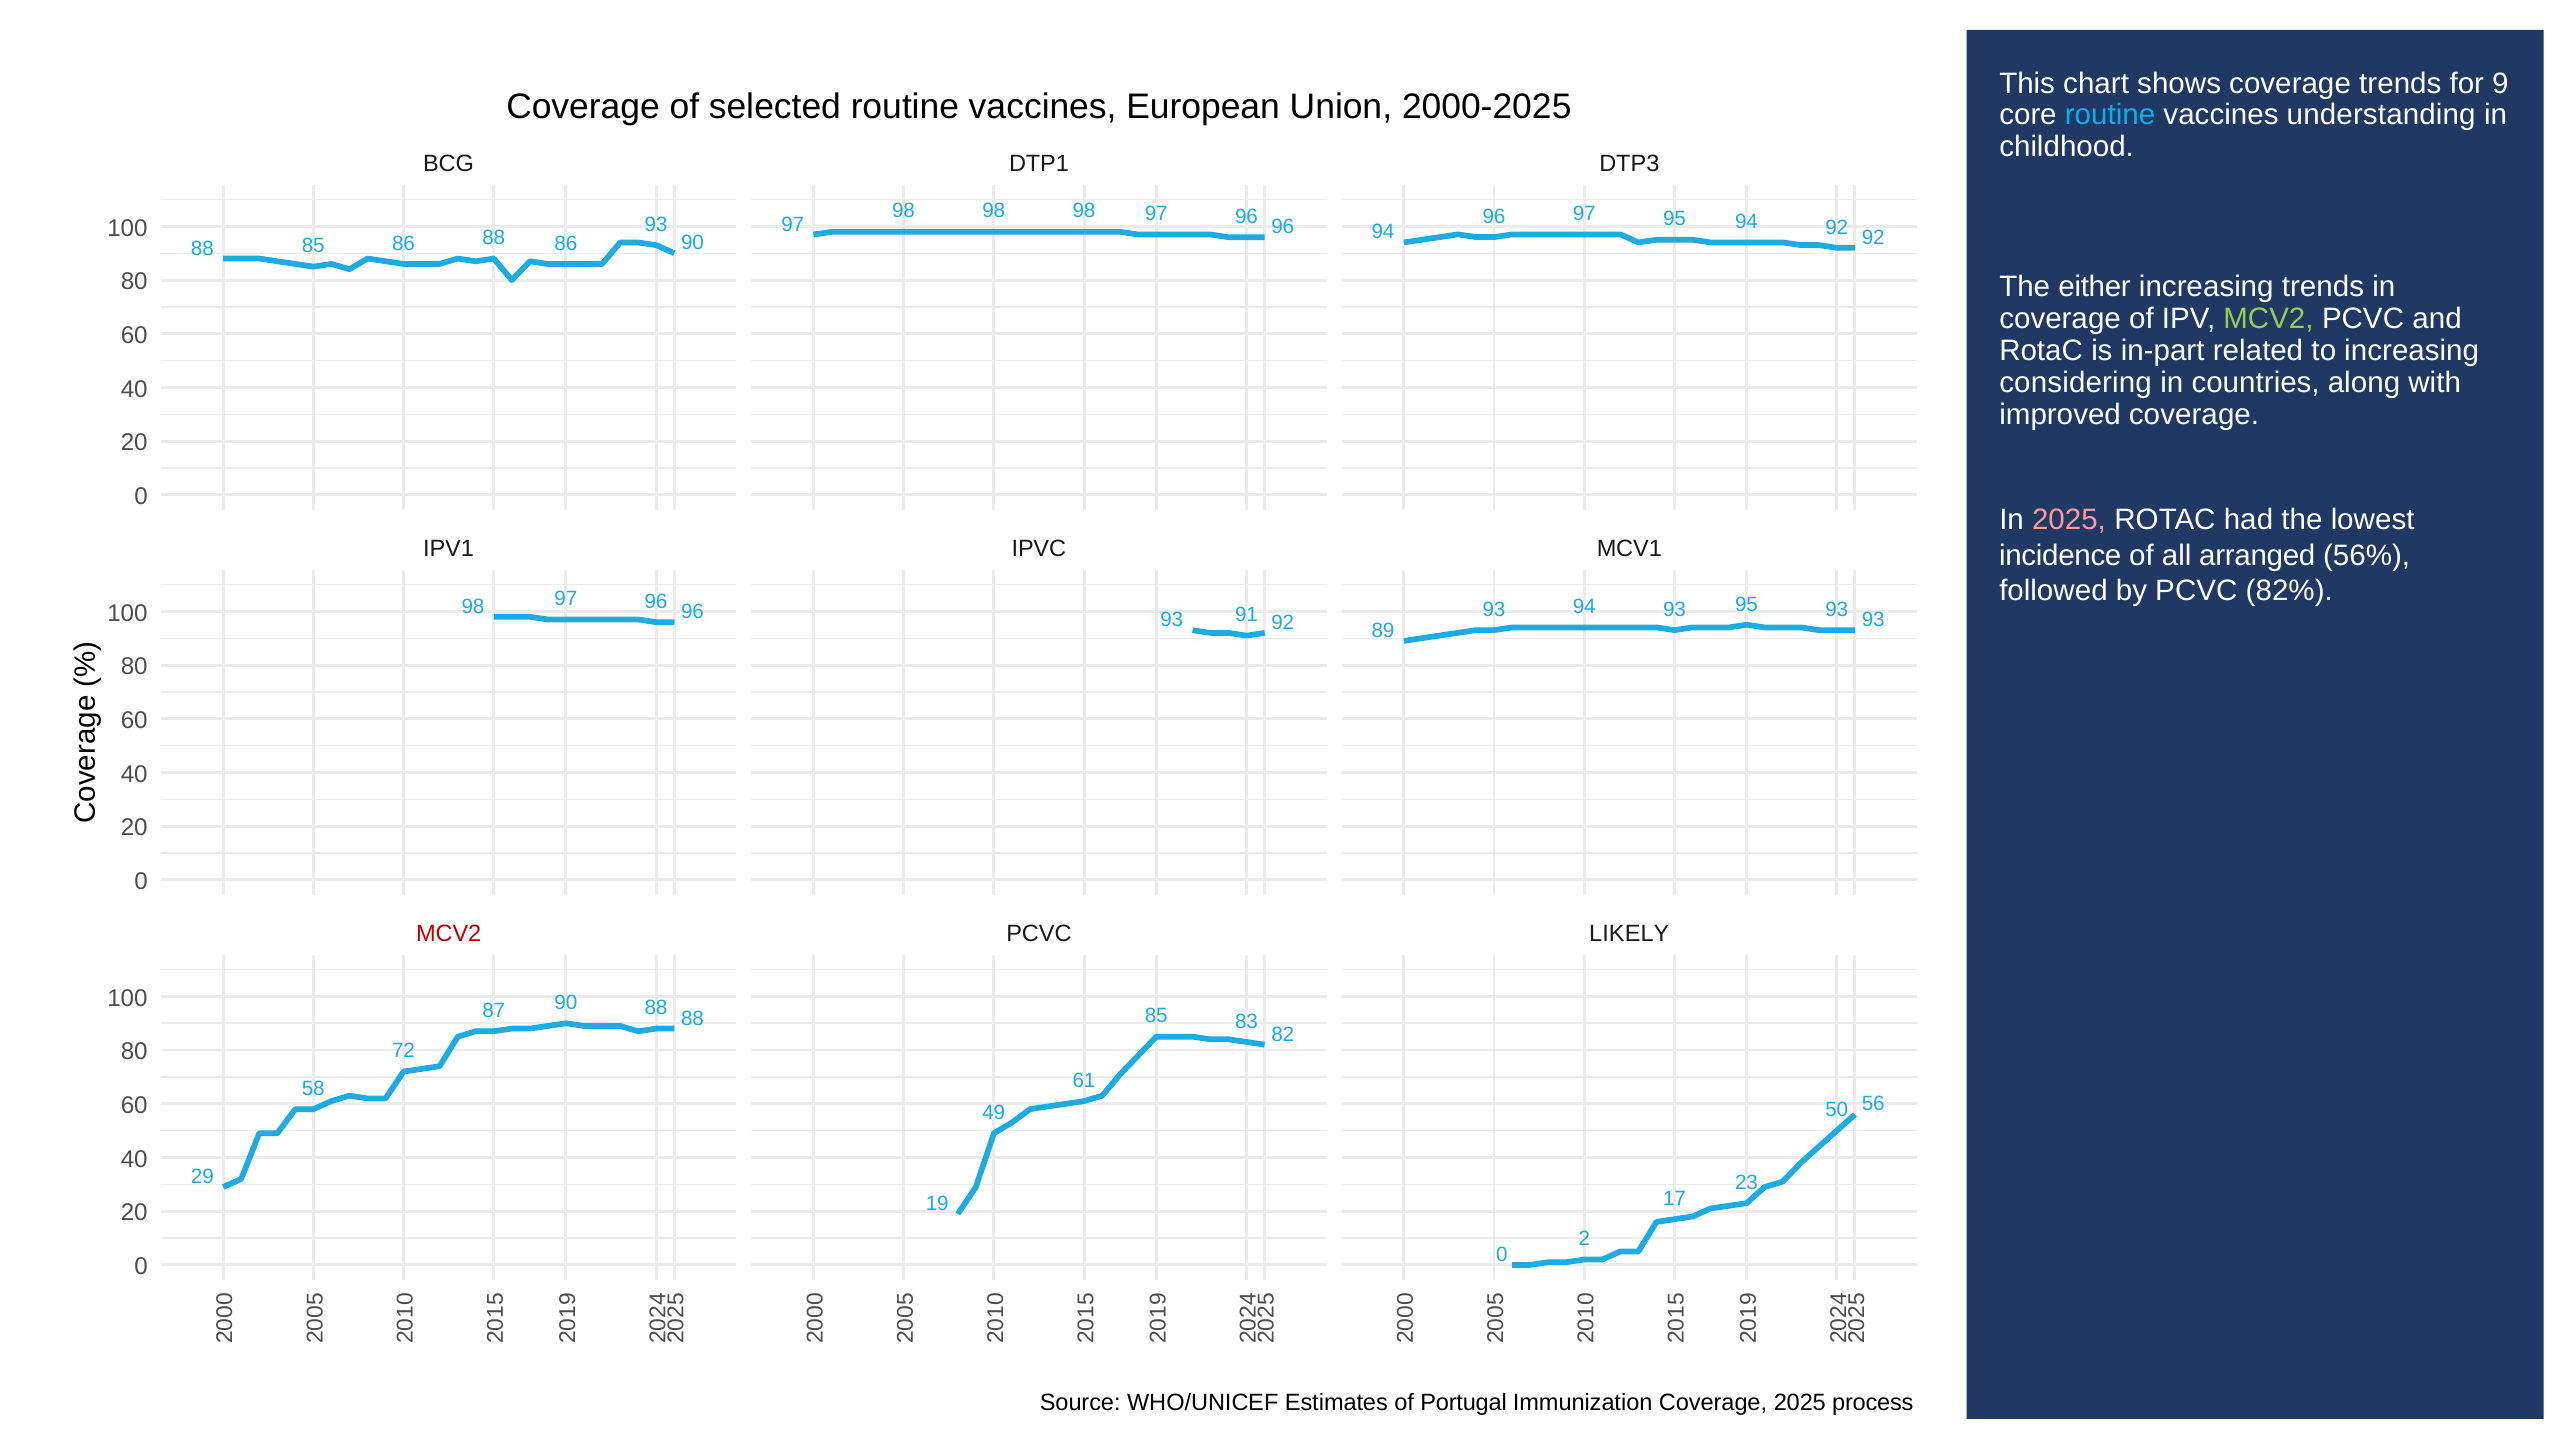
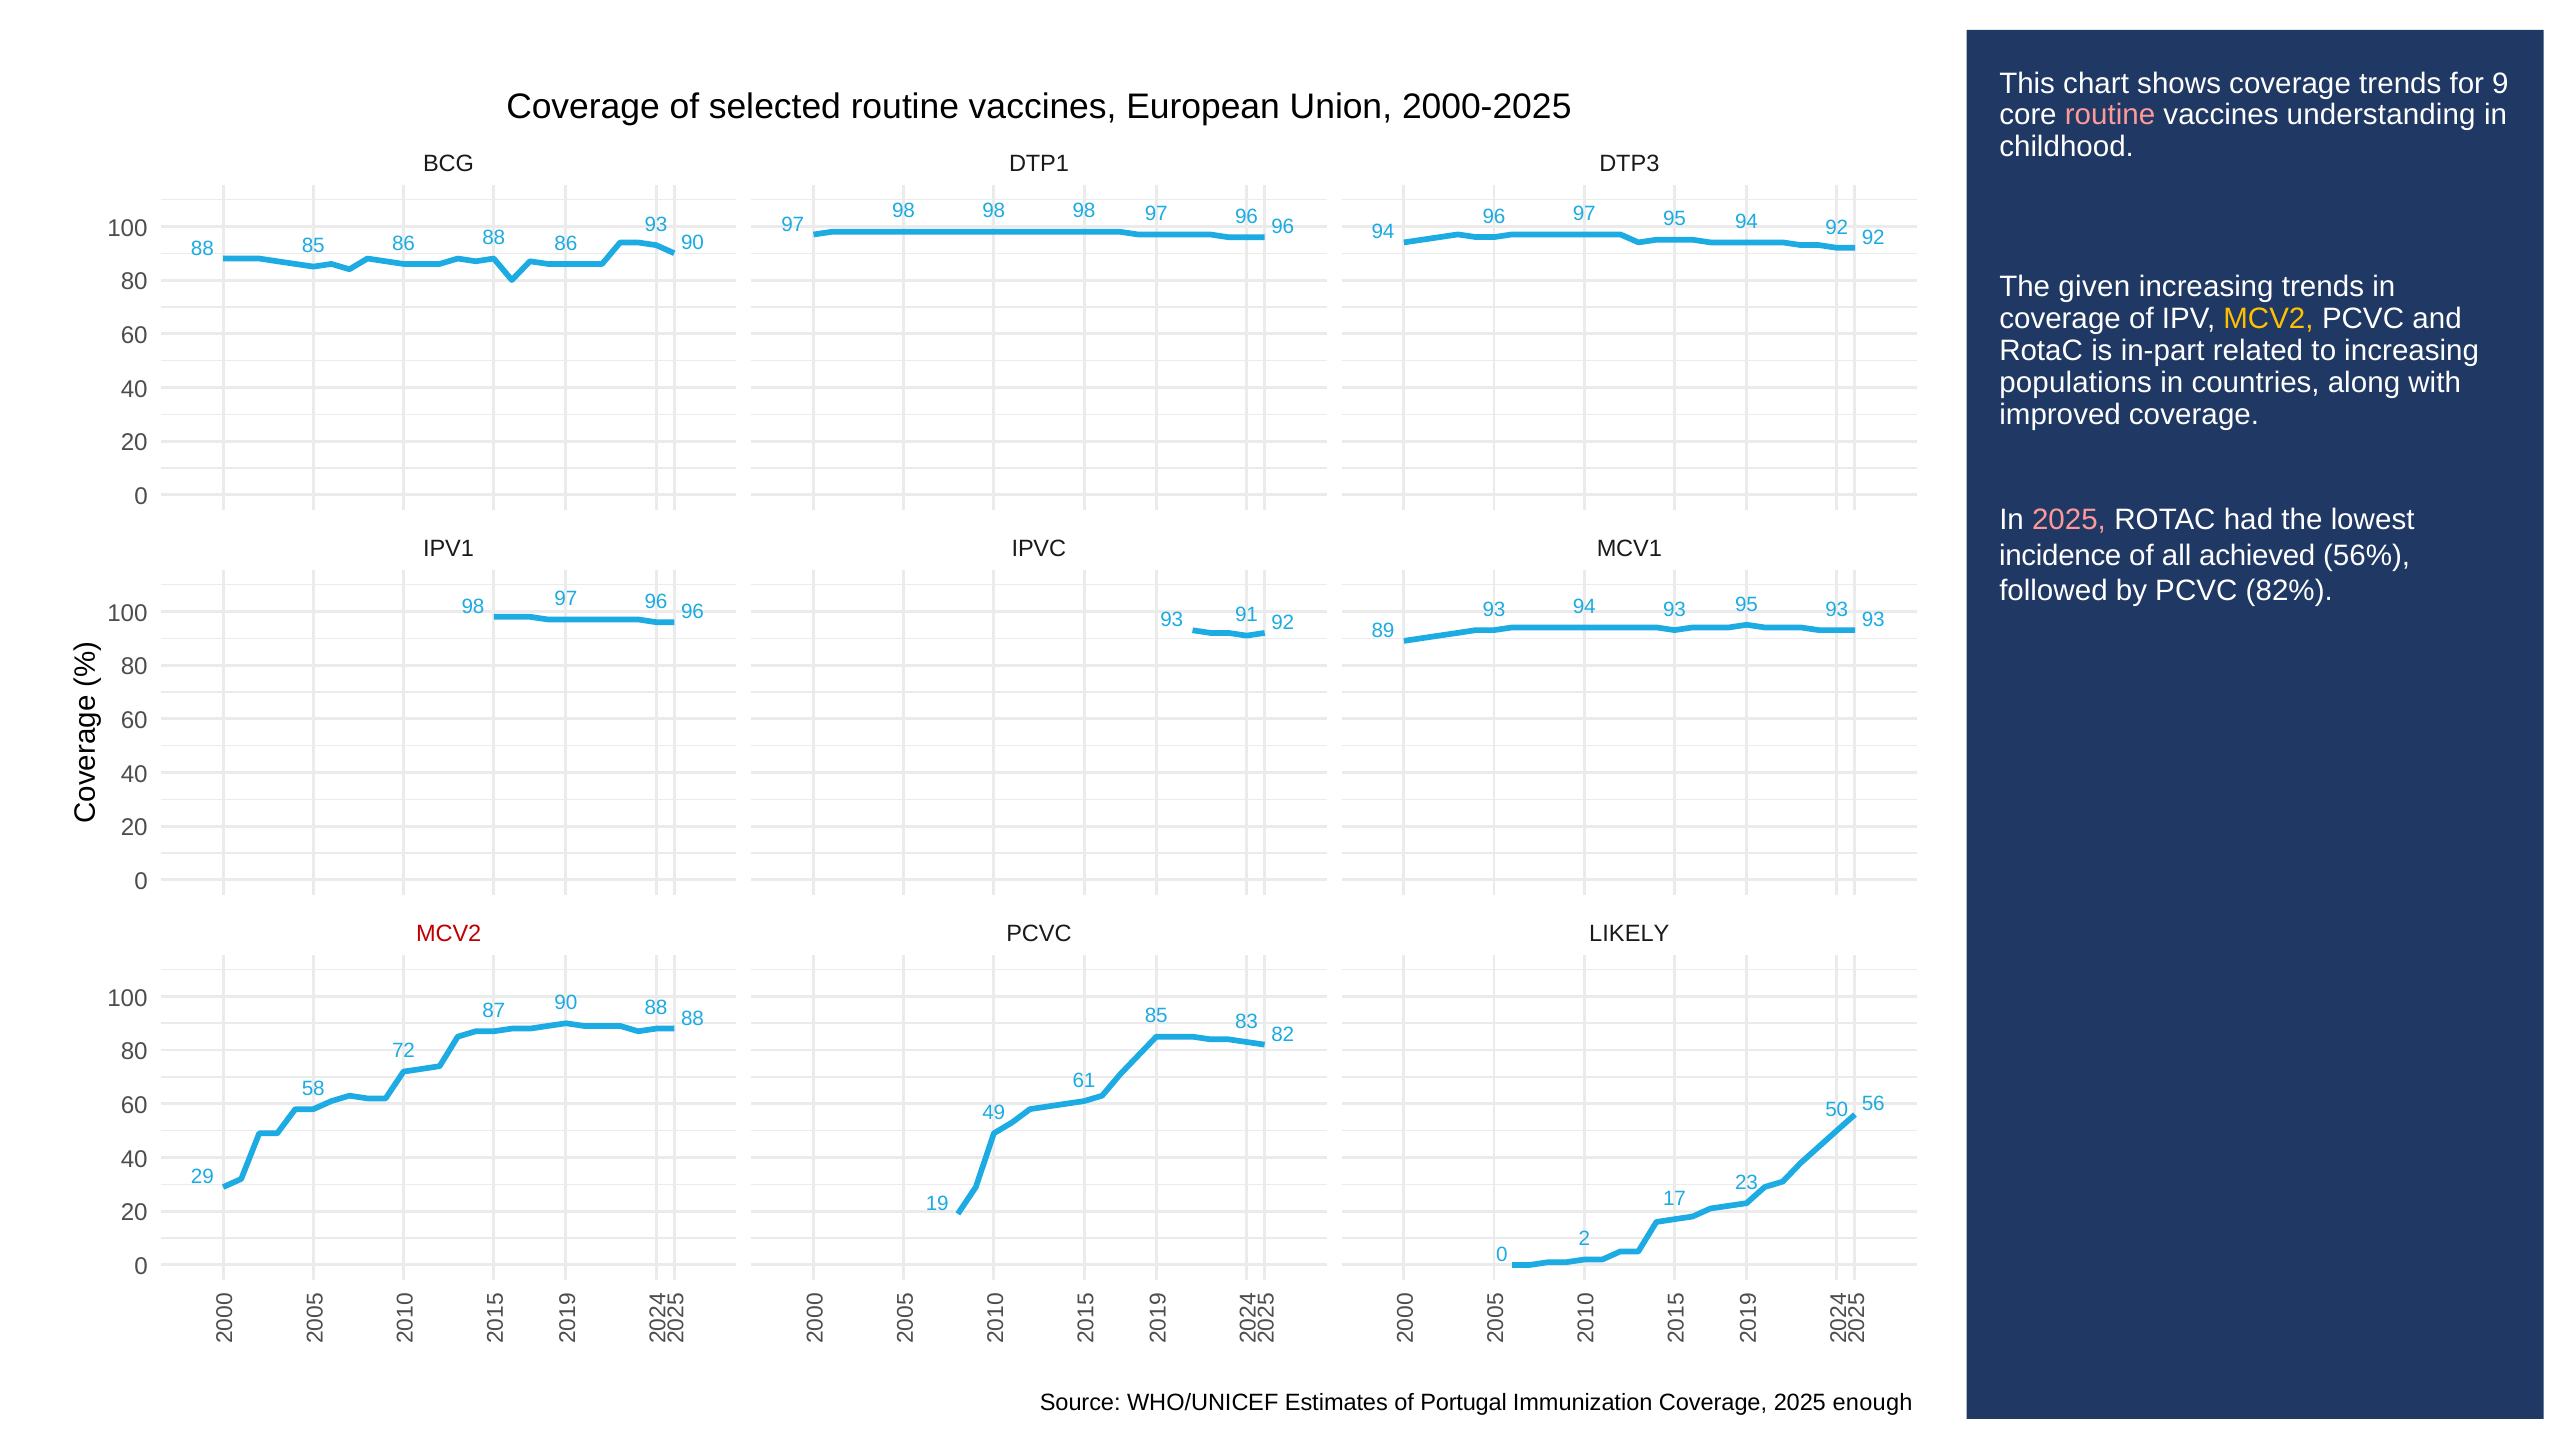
routine at (2110, 115) colour: light blue -> pink
either: either -> given
MCV2 at (2268, 319) colour: light green -> yellow
considering: considering -> populations
arranged: arranged -> achieved
process: process -> enough
